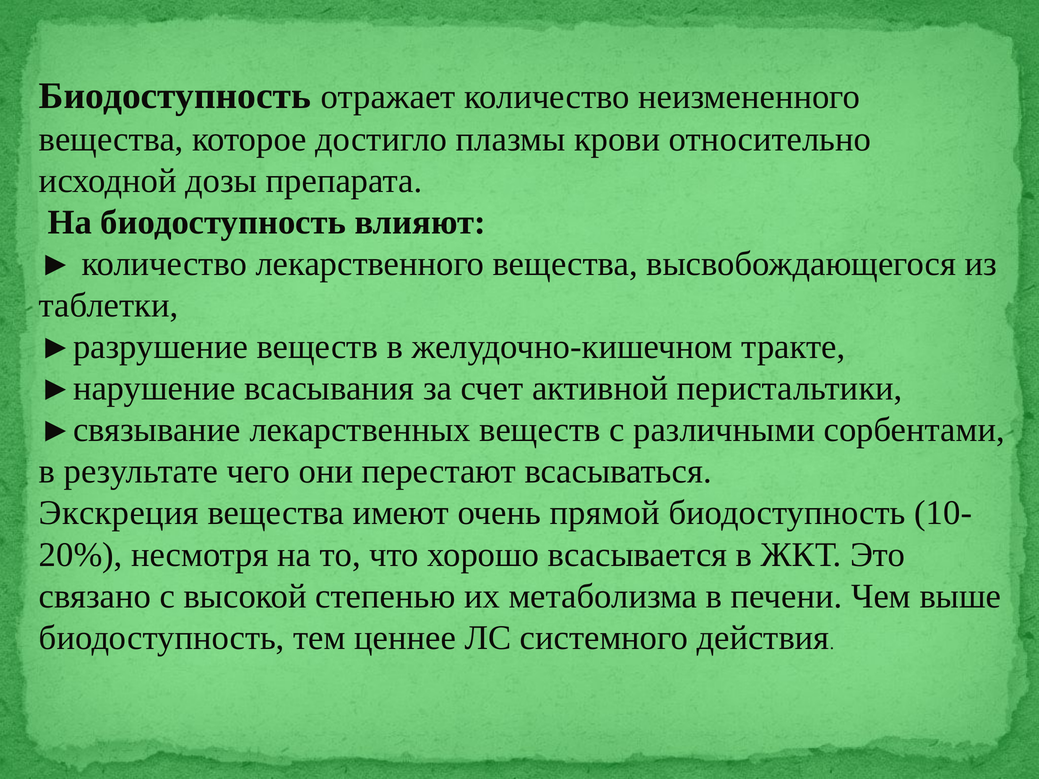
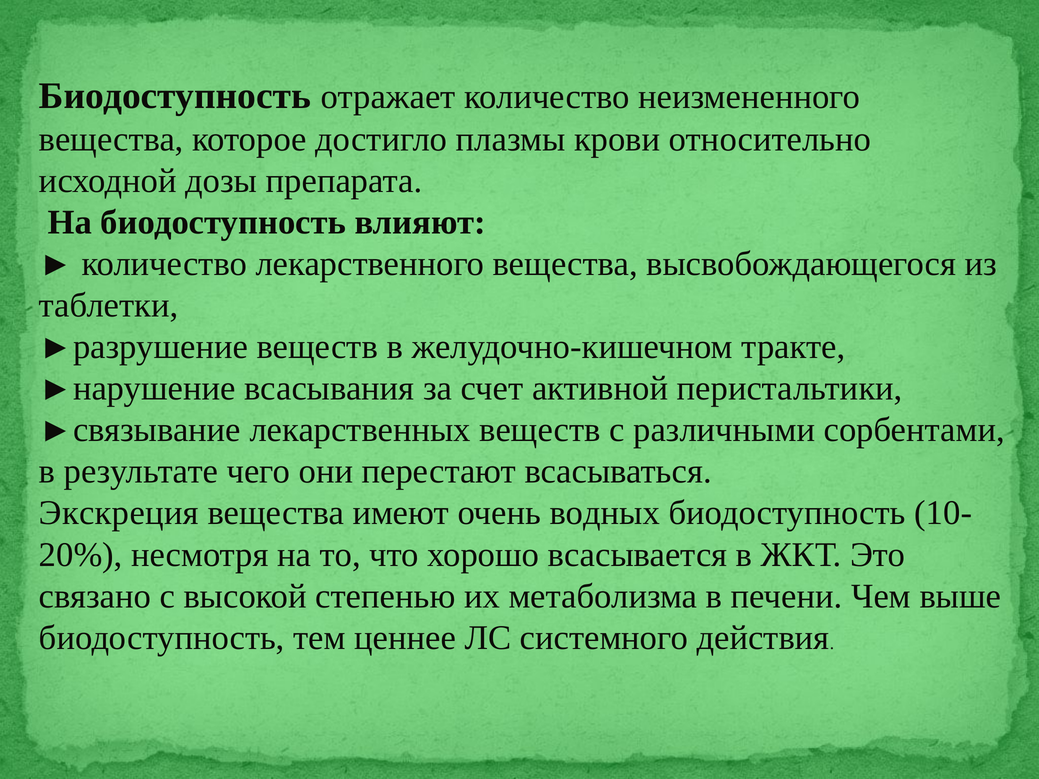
прямой: прямой -> водных
